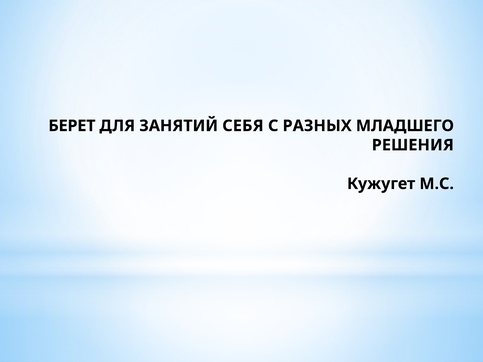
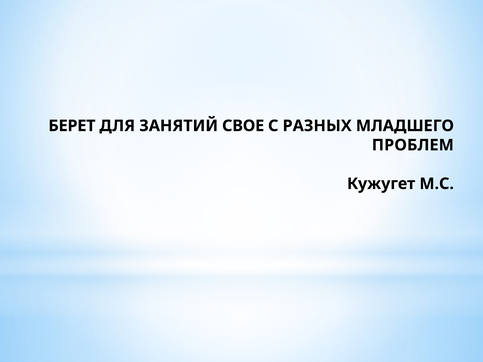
СЕБЯ: СЕБЯ -> СВОЕ
РЕШЕНИЯ: РЕШЕНИЯ -> ПРОБЛЕМ
